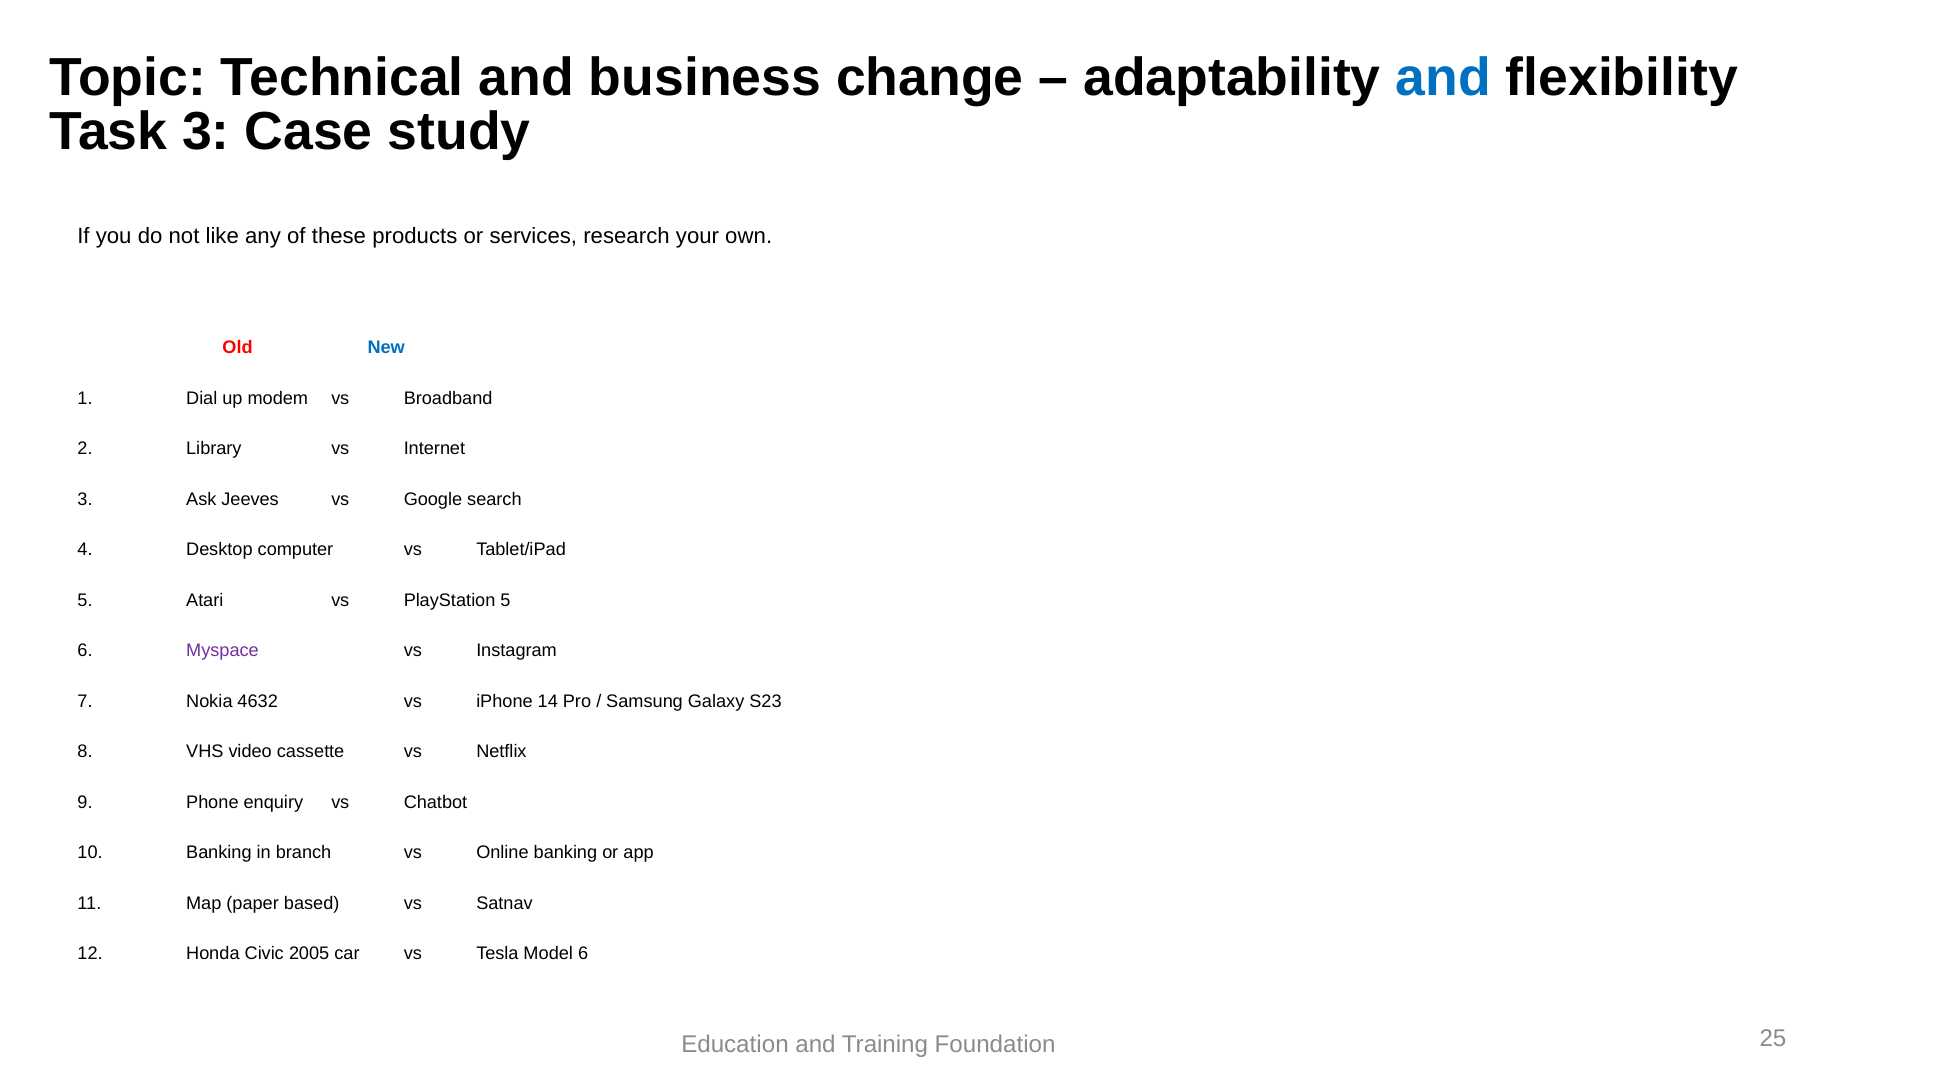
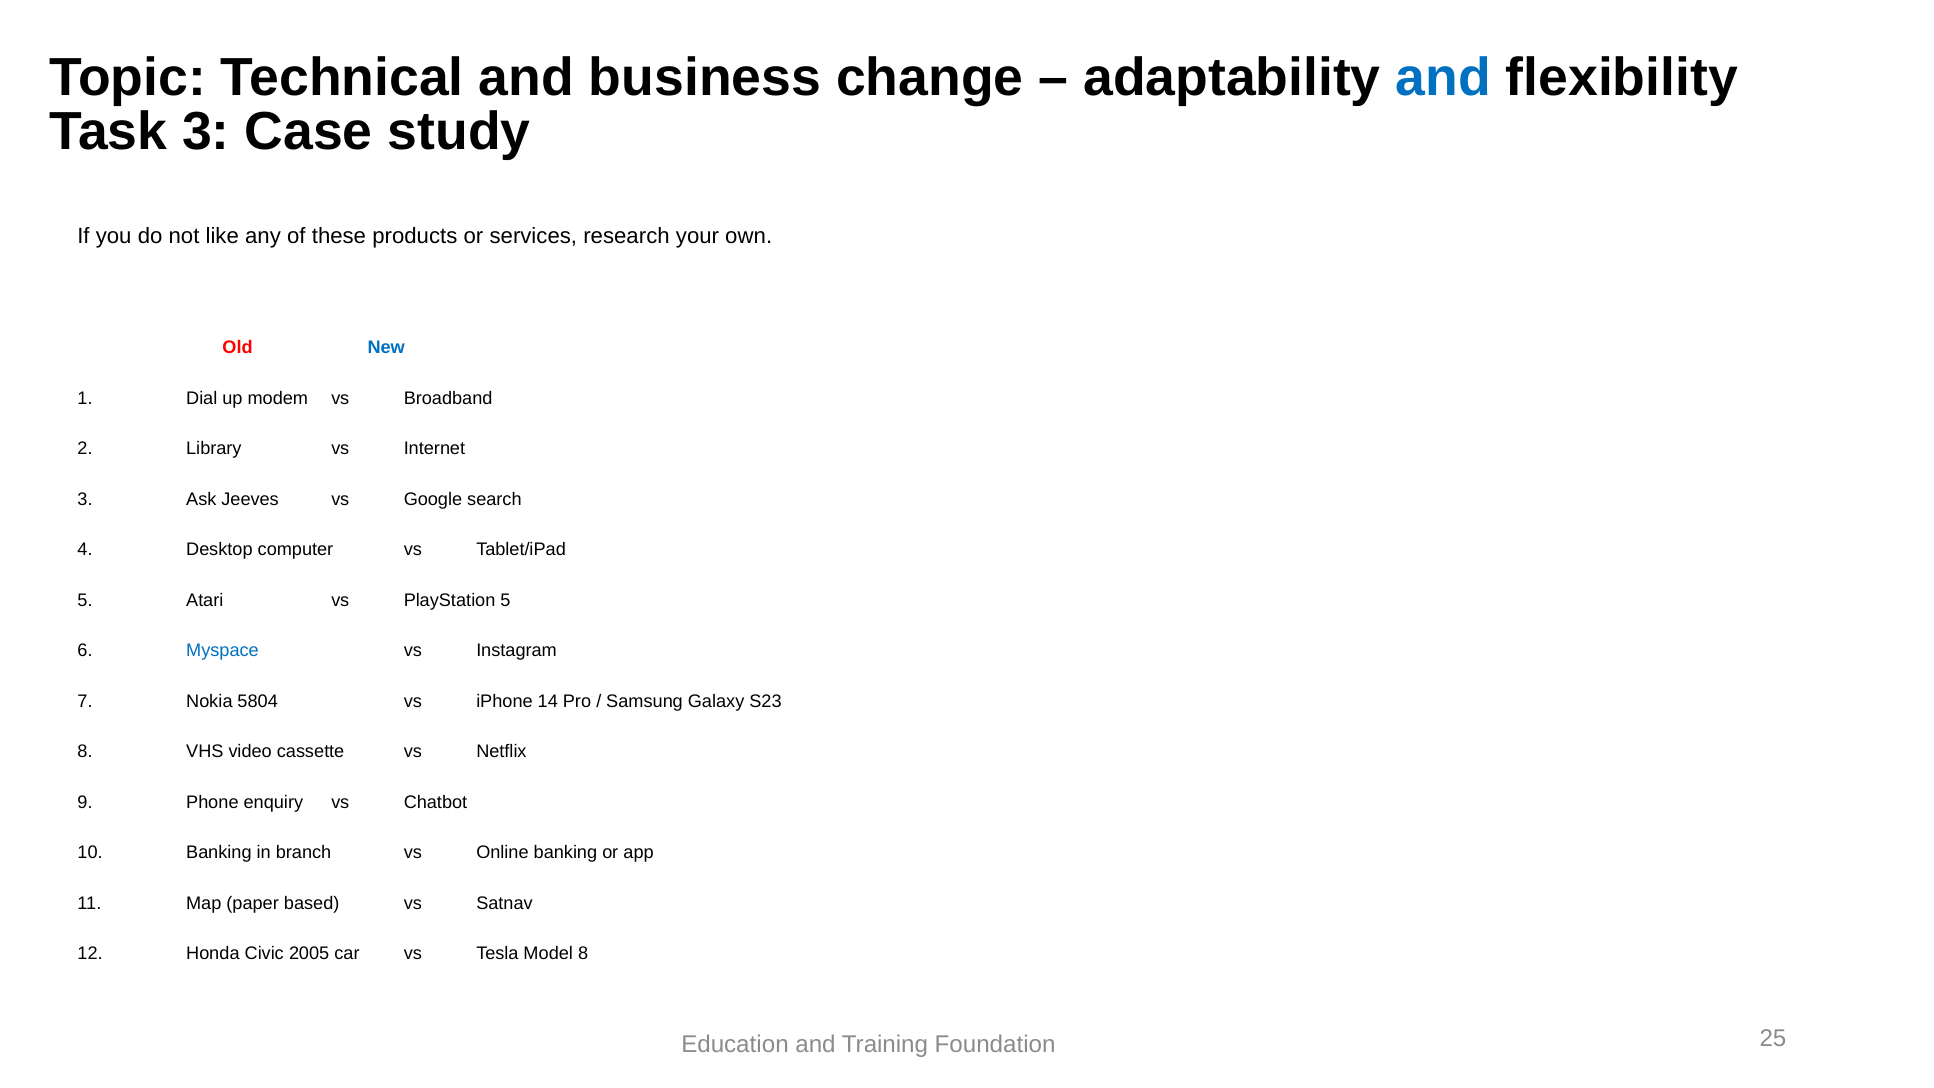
Myspace colour: purple -> blue
4632: 4632 -> 5804
Model 6: 6 -> 8
